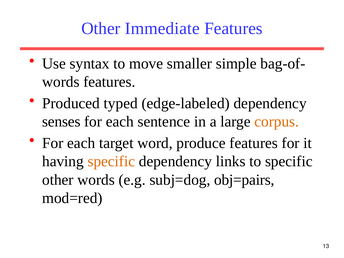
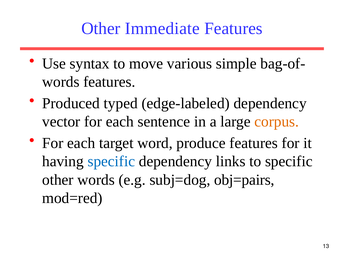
smaller: smaller -> various
senses: senses -> vector
specific at (111, 161) colour: orange -> blue
